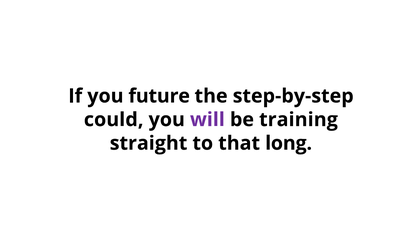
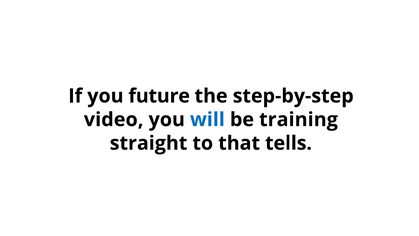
could: could -> video
will colour: purple -> blue
long: long -> tells
